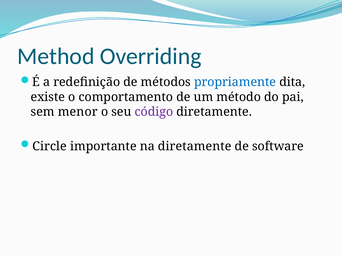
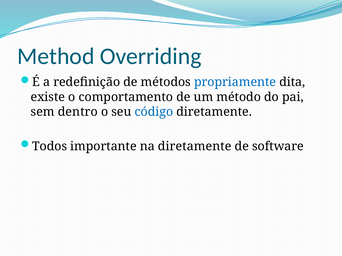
menor: menor -> dentro
código colour: purple -> blue
Circle: Circle -> Todos
